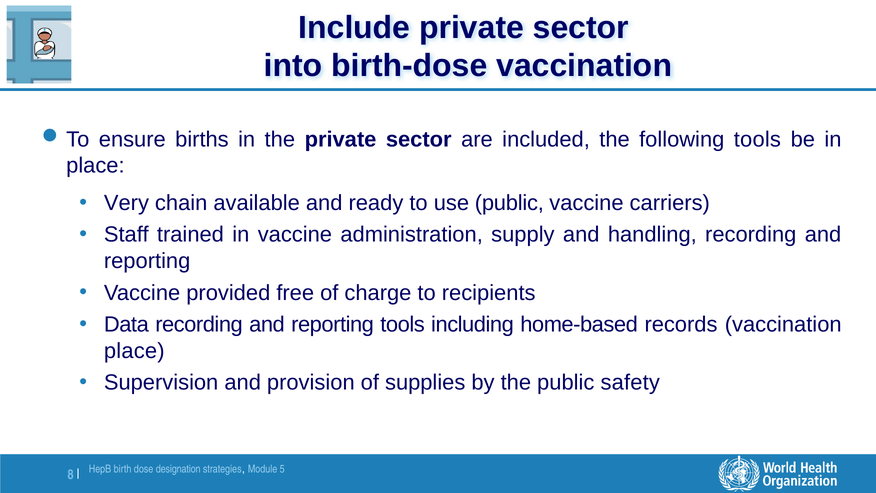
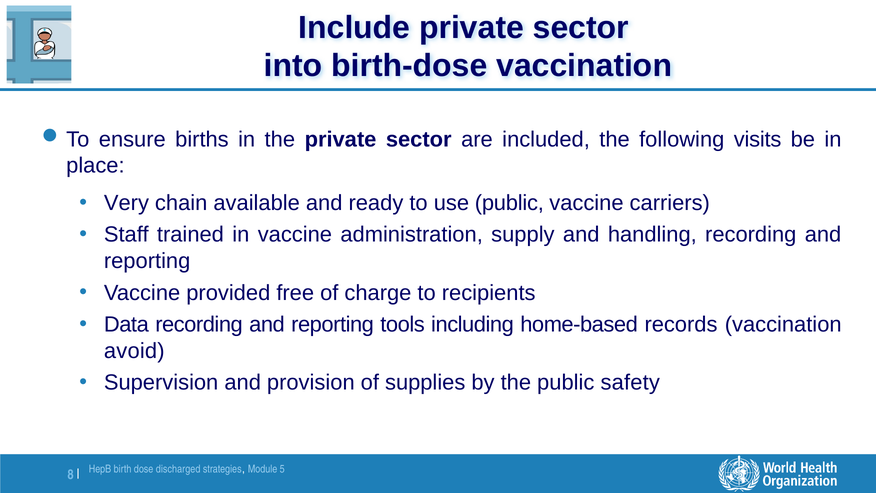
following tools: tools -> visits
place at (134, 351): place -> avoid
designation: designation -> discharged
